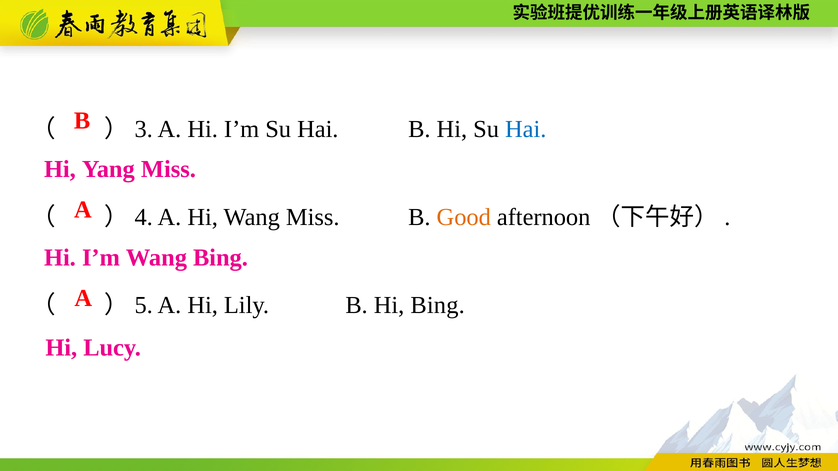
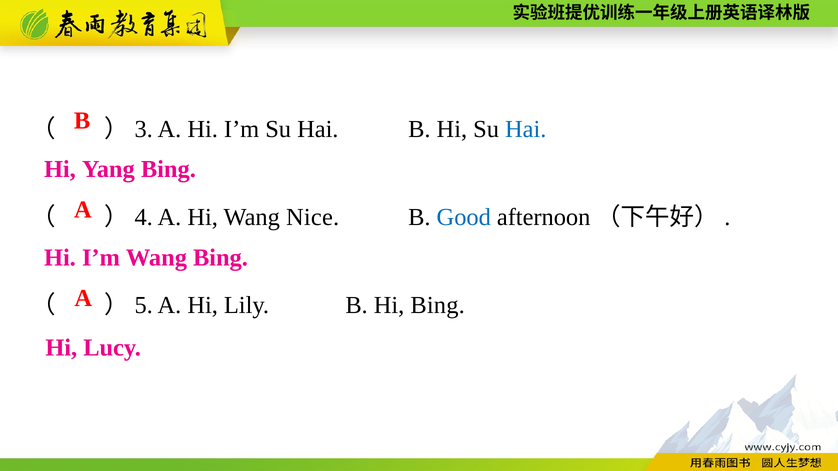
Yang Miss: Miss -> Bing
Wang Miss: Miss -> Nice
Good colour: orange -> blue
